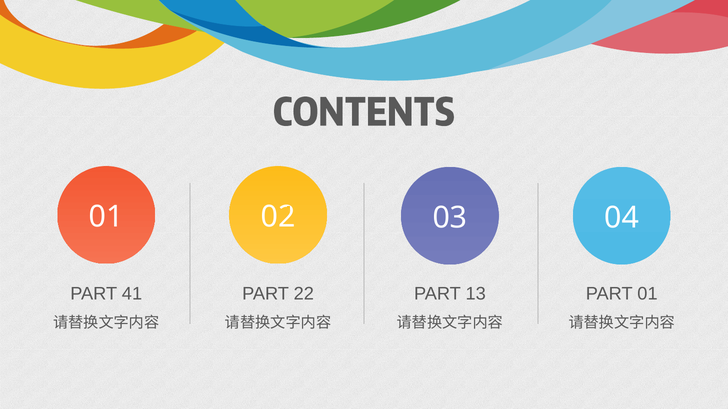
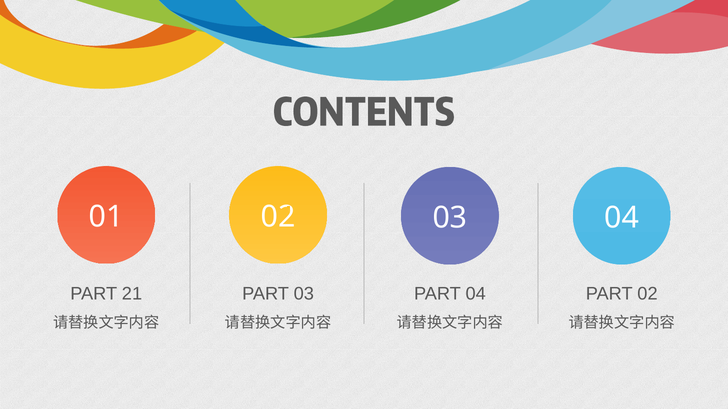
41: 41 -> 21
PART 22: 22 -> 03
PART 13: 13 -> 04
PART 01: 01 -> 02
